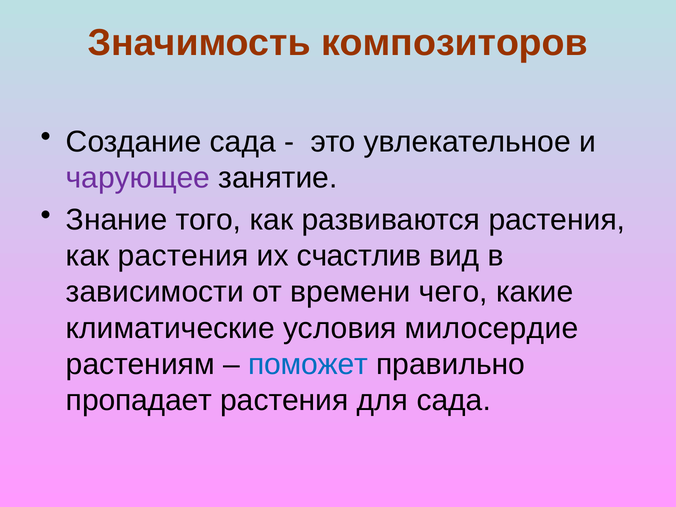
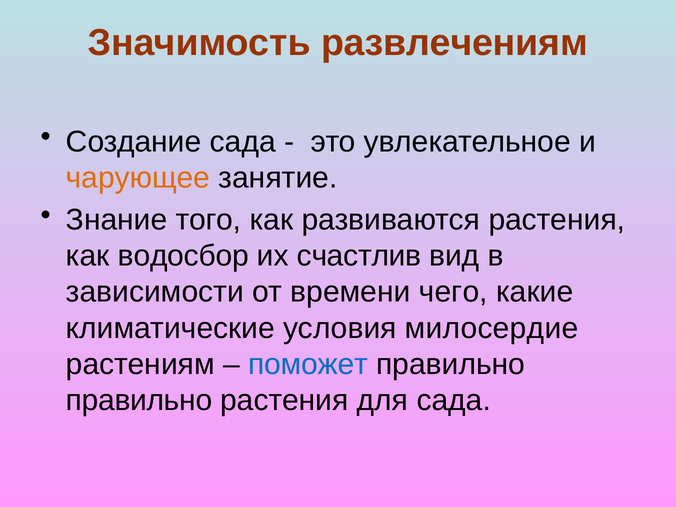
композиторов: композиторов -> развлечениям
чарующее colour: purple -> orange
как растения: растения -> водосбор
пропадает at (139, 400): пропадает -> правильно
